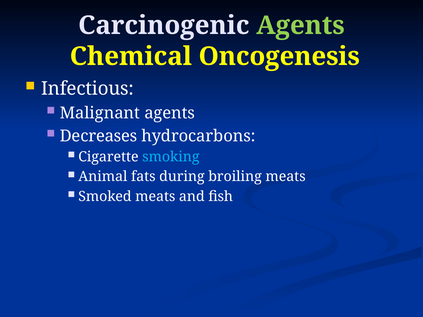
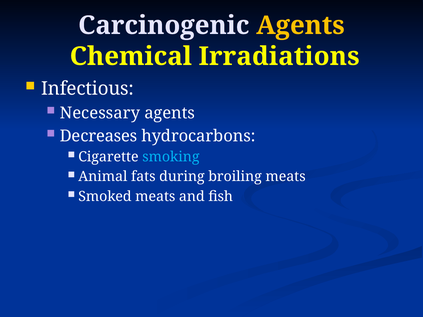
Agents at (300, 25) colour: light green -> yellow
Oncogenesis: Oncogenesis -> Irradiations
Malignant: Malignant -> Necessary
